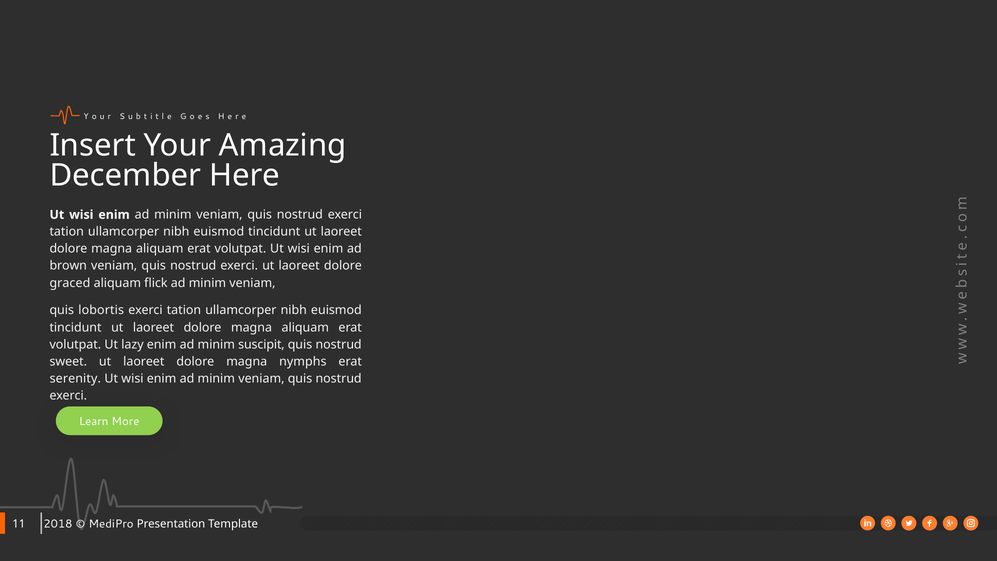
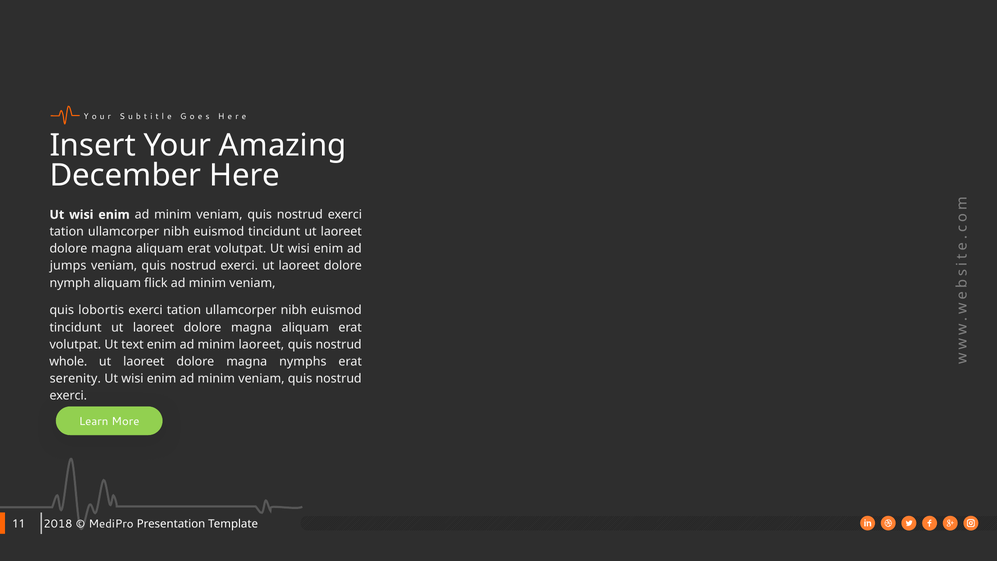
brown: brown -> jumps
graced: graced -> nymph
lazy: lazy -> text
minim suscipit: suscipit -> laoreet
sweet: sweet -> whole
